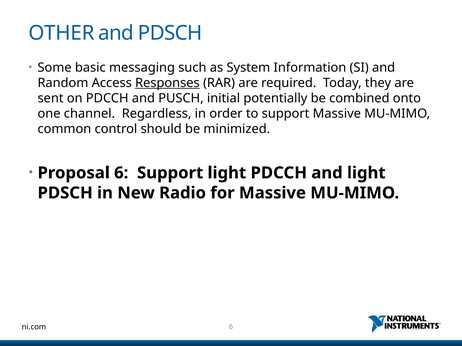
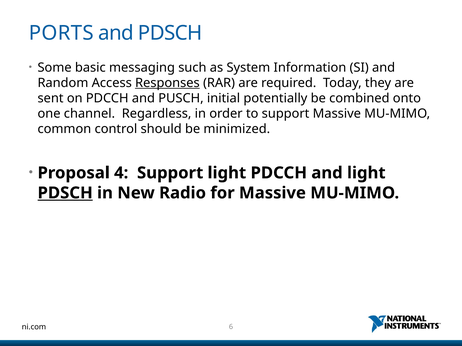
OTHER: OTHER -> PORTS
Proposal 6: 6 -> 4
PDSCH at (65, 193) underline: none -> present
